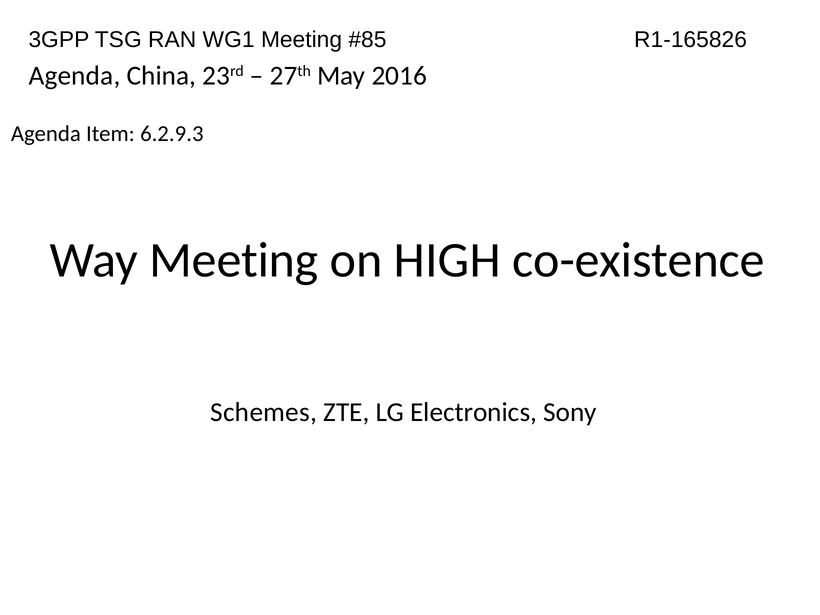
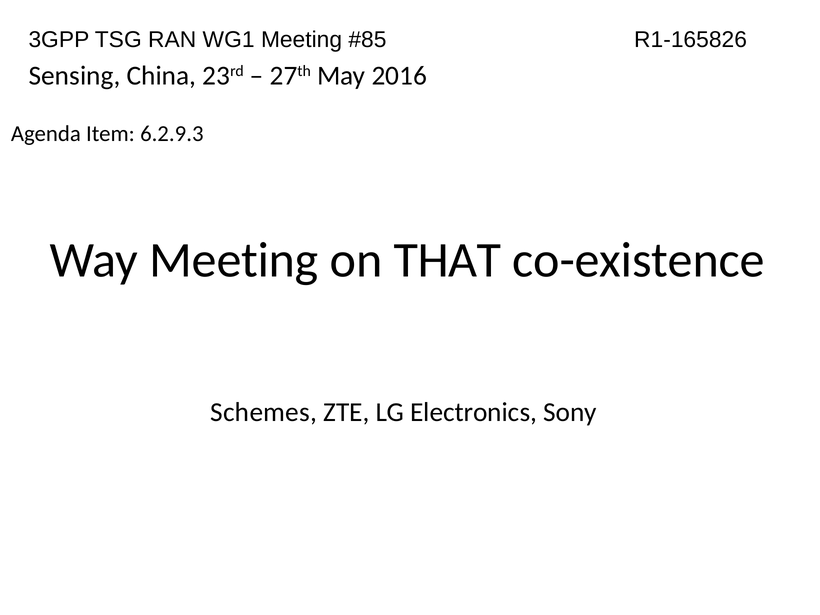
Agenda at (75, 76): Agenda -> Sensing
HIGH: HIGH -> THAT
